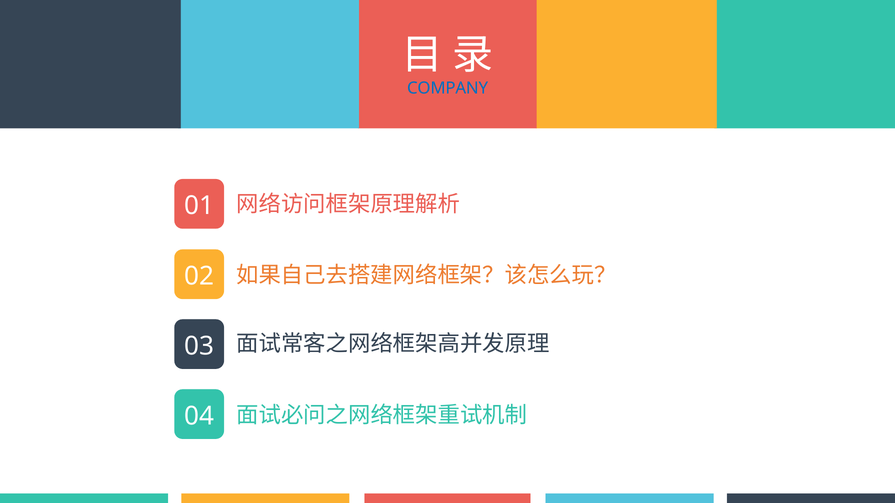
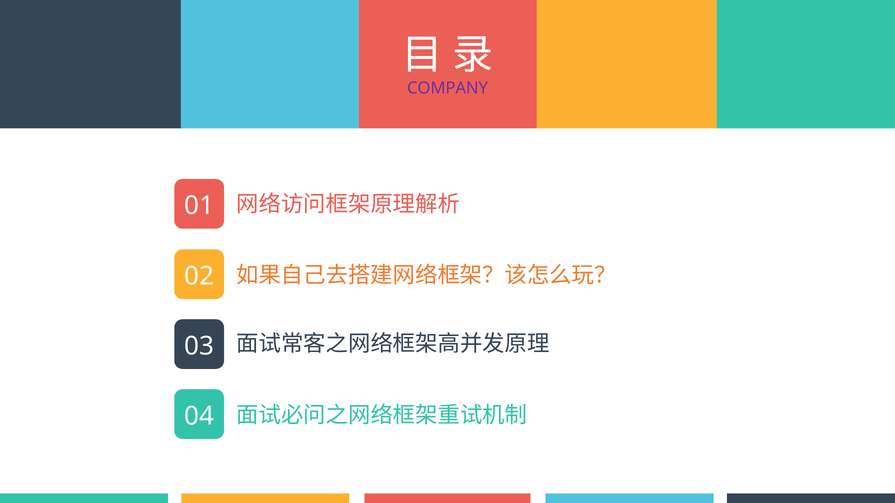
COMPANY colour: blue -> purple
